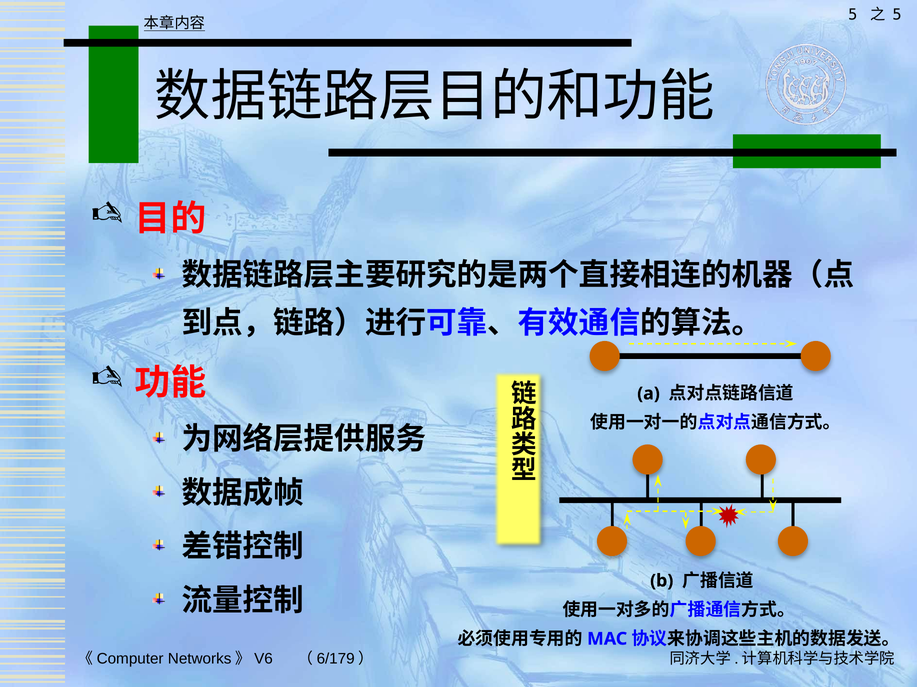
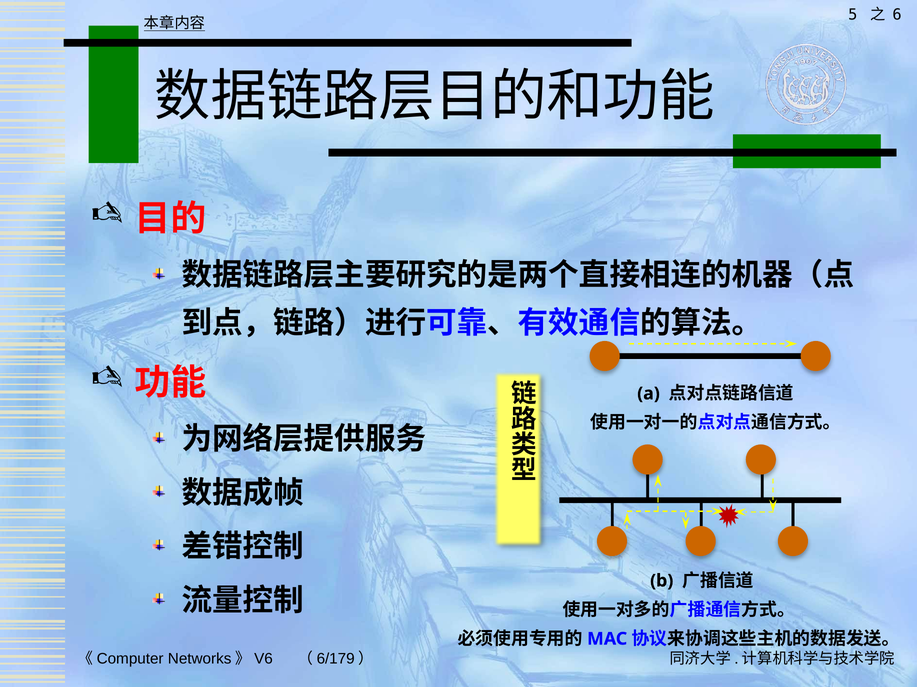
5 at (897, 15): 5 -> 6
